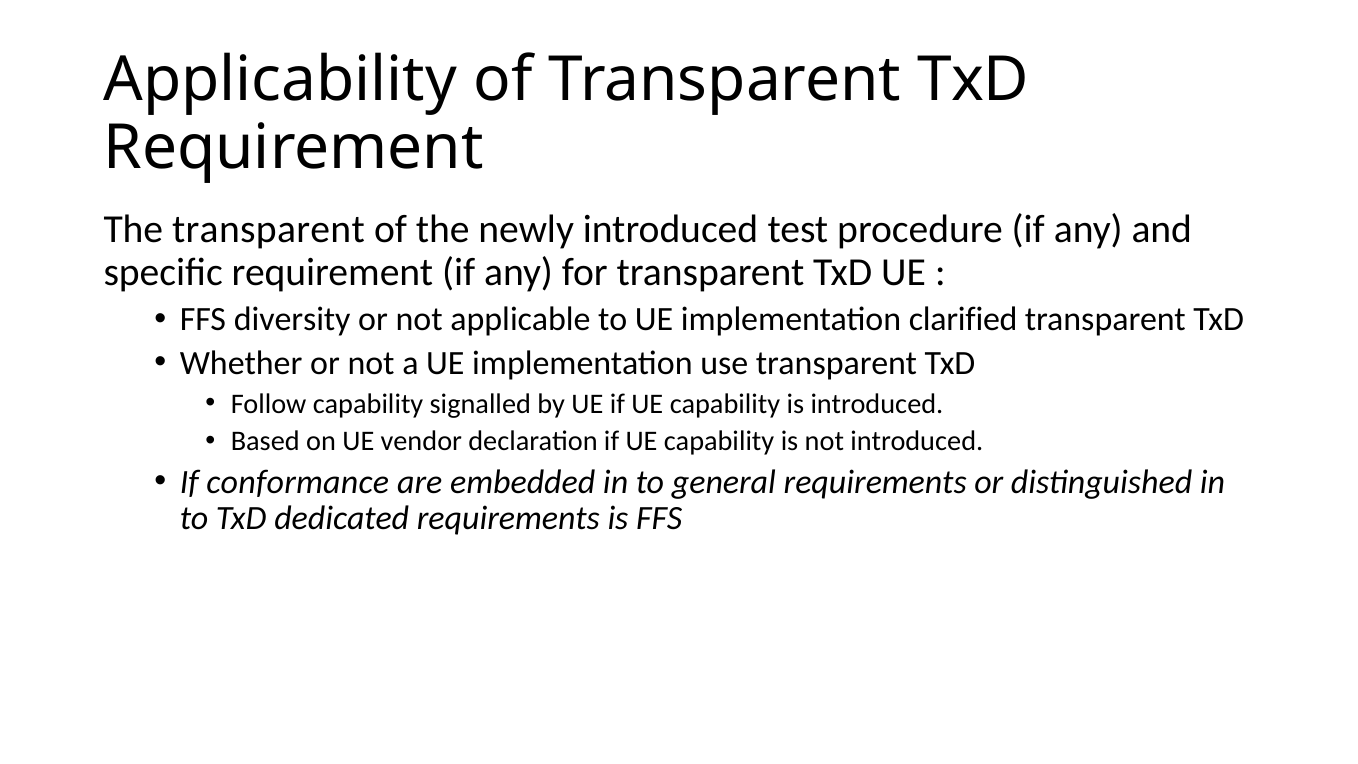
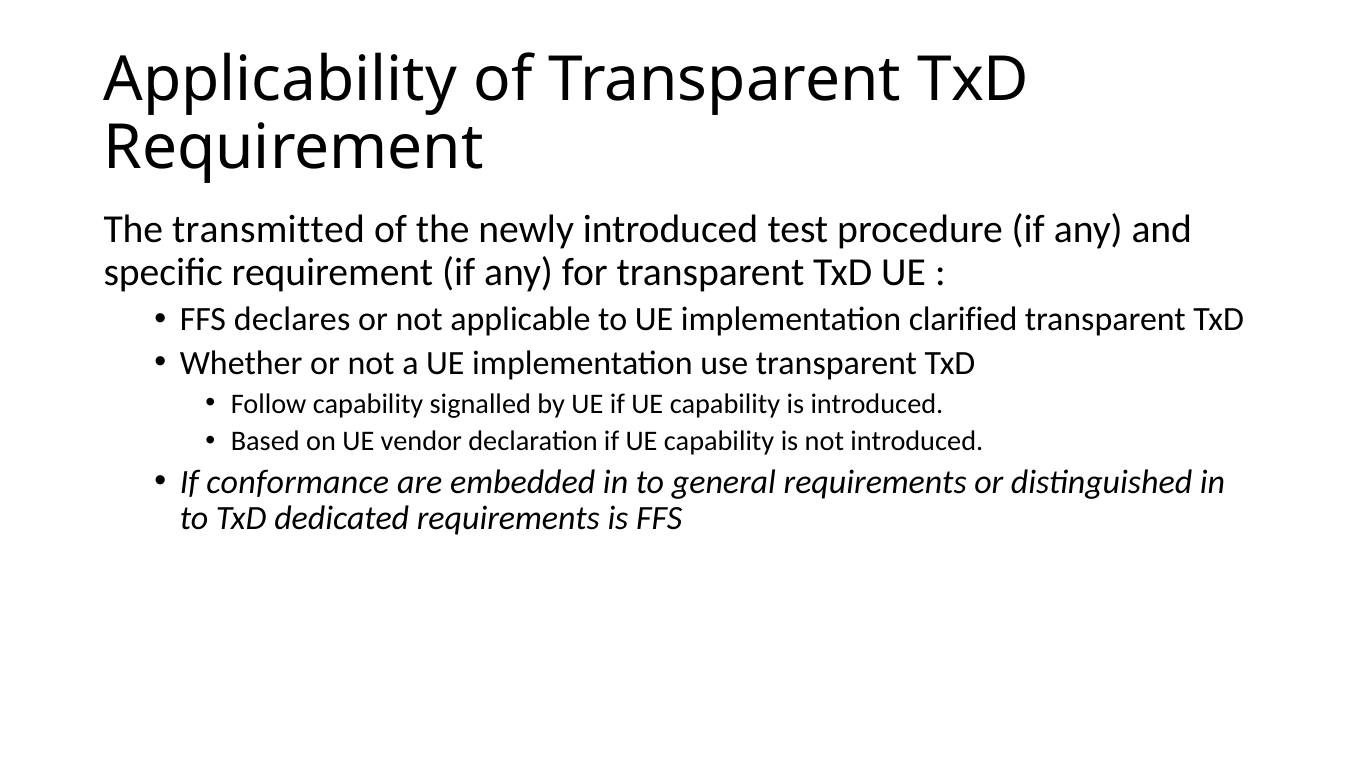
The transparent: transparent -> transmitted
diversity: diversity -> declares
